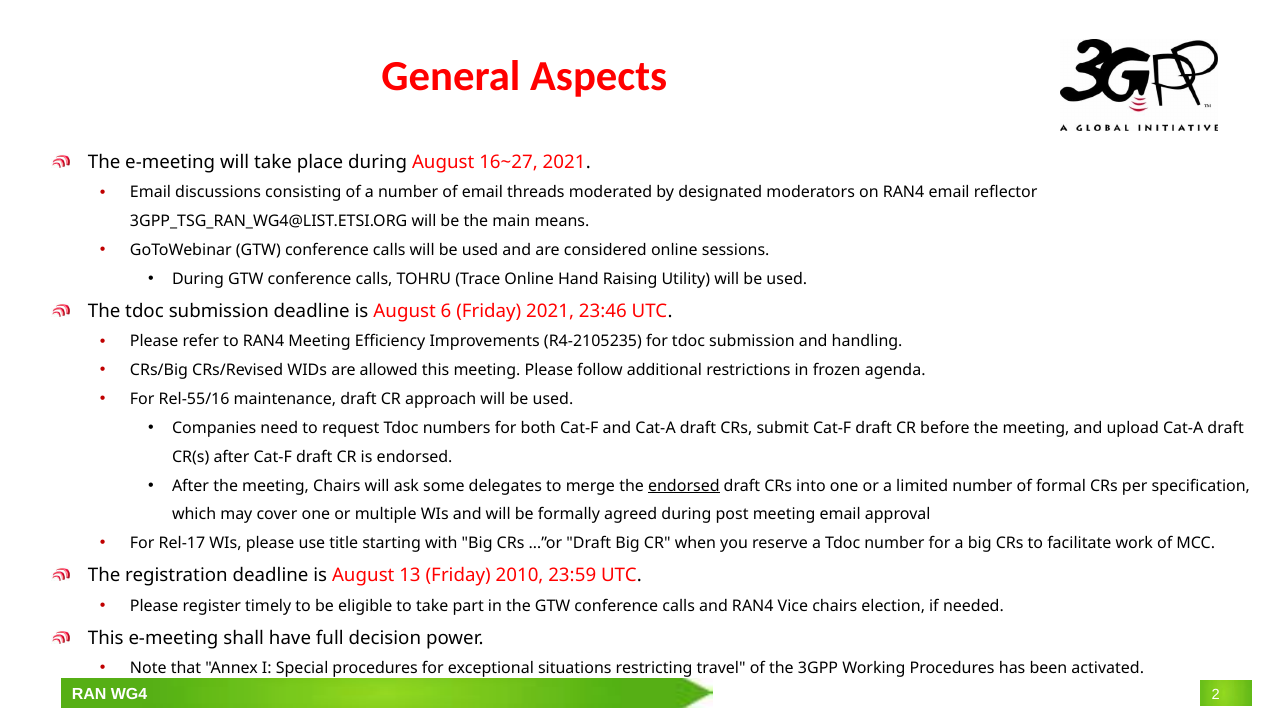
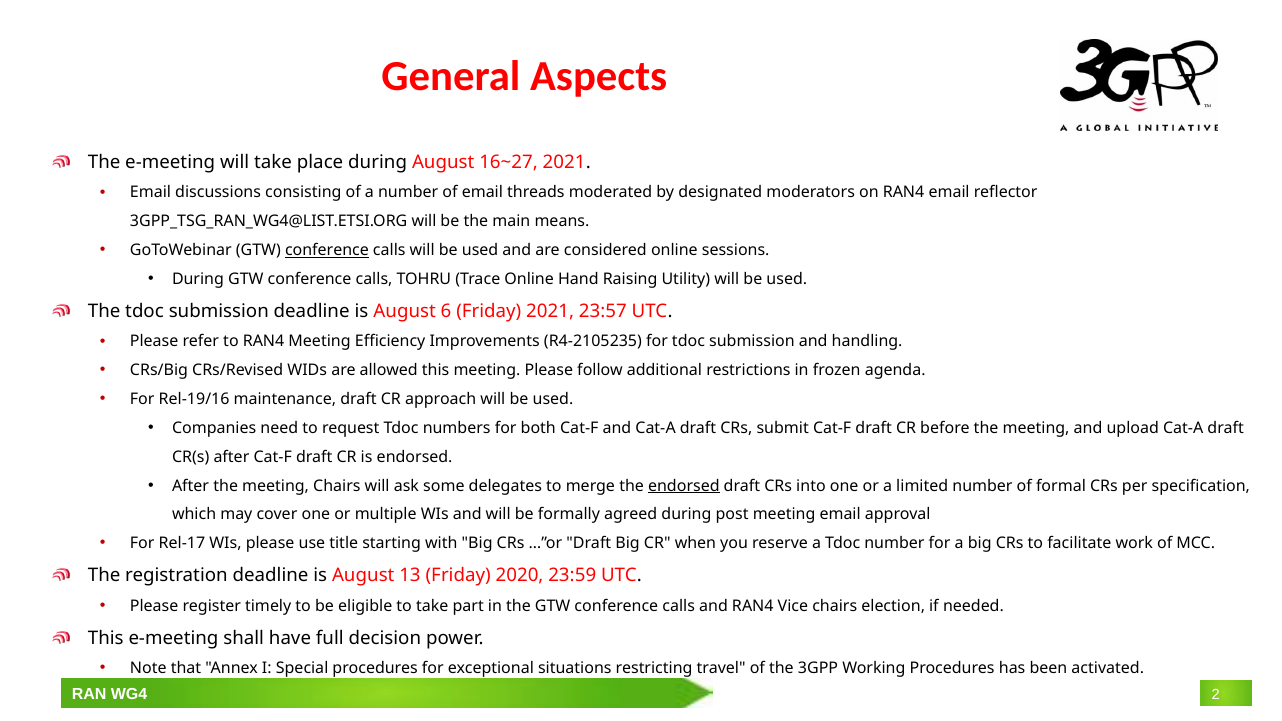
conference at (327, 250) underline: none -> present
23:46: 23:46 -> 23:57
Rel-55/16: Rel-55/16 -> Rel-19/16
2010: 2010 -> 2020
